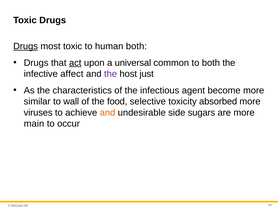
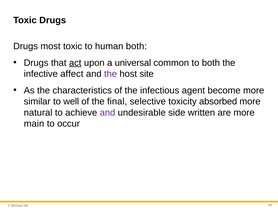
Drugs at (26, 46) underline: present -> none
just: just -> site
wall: wall -> well
food: food -> final
viruses: viruses -> natural
and at (108, 113) colour: orange -> purple
sugars: sugars -> written
